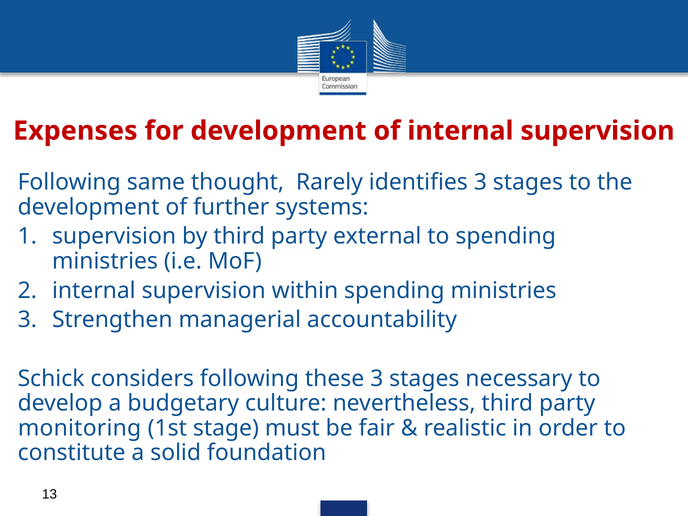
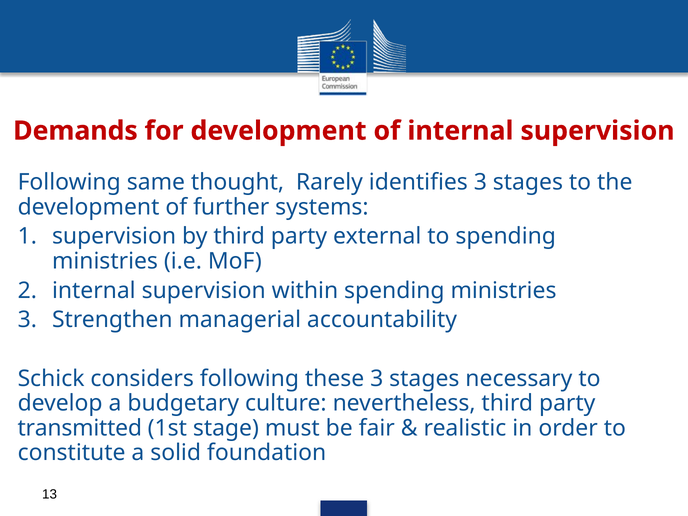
Expenses: Expenses -> Demands
monitoring: monitoring -> transmitted
